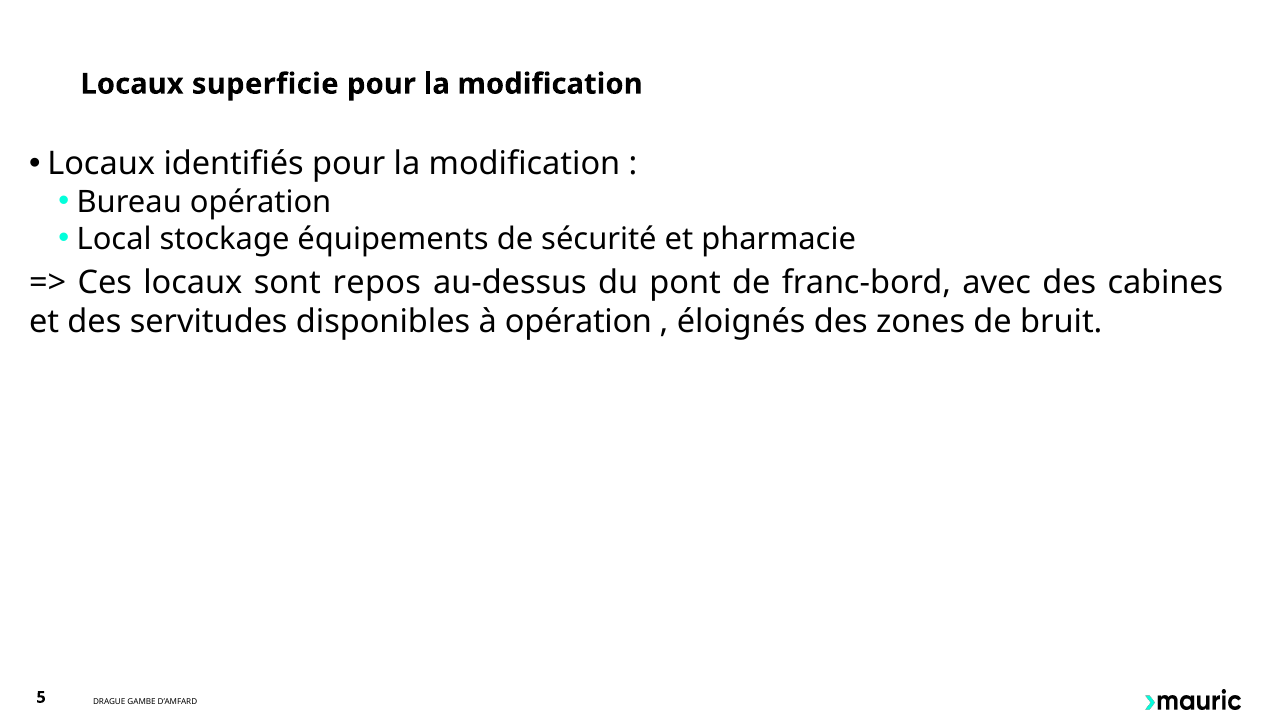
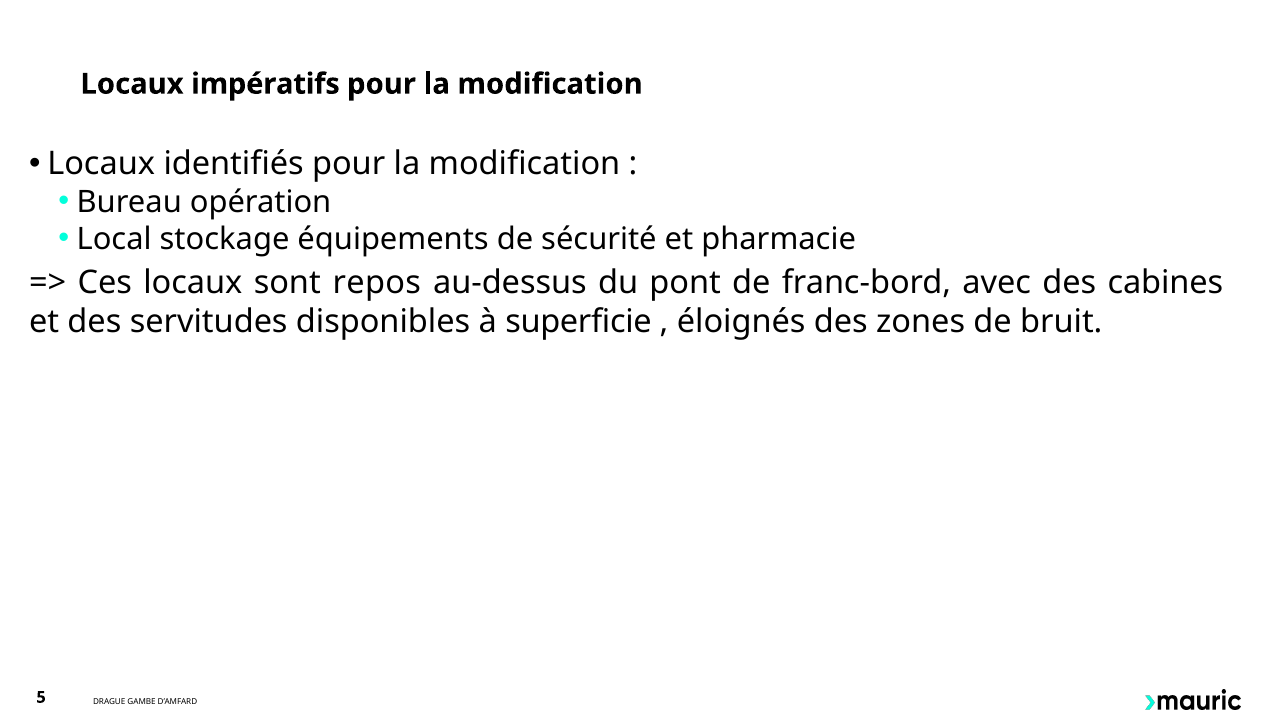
superficie: superficie -> impératifs
à opération: opération -> superficie
